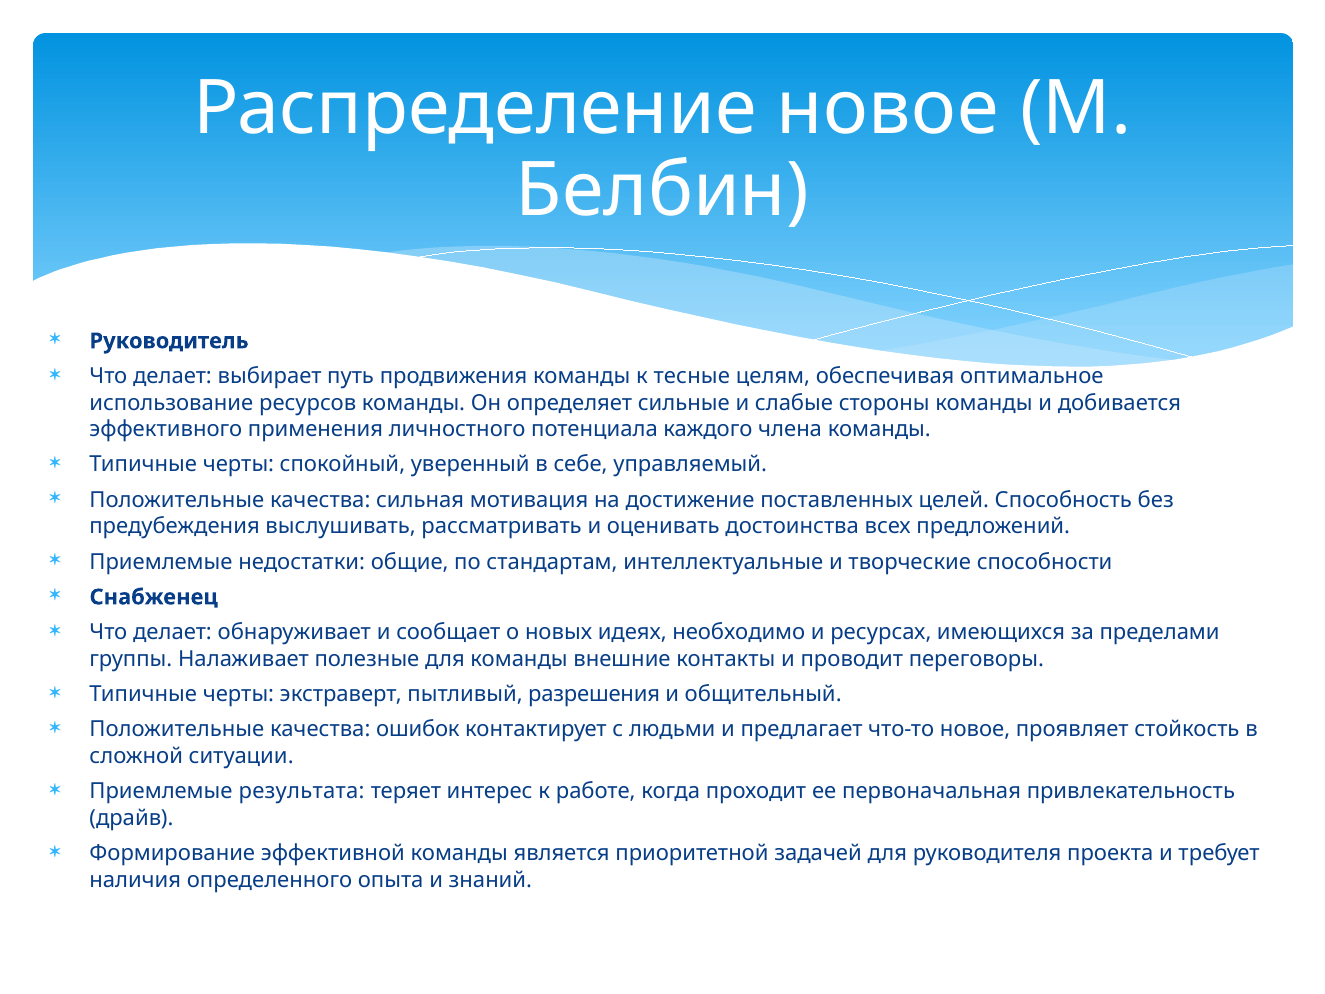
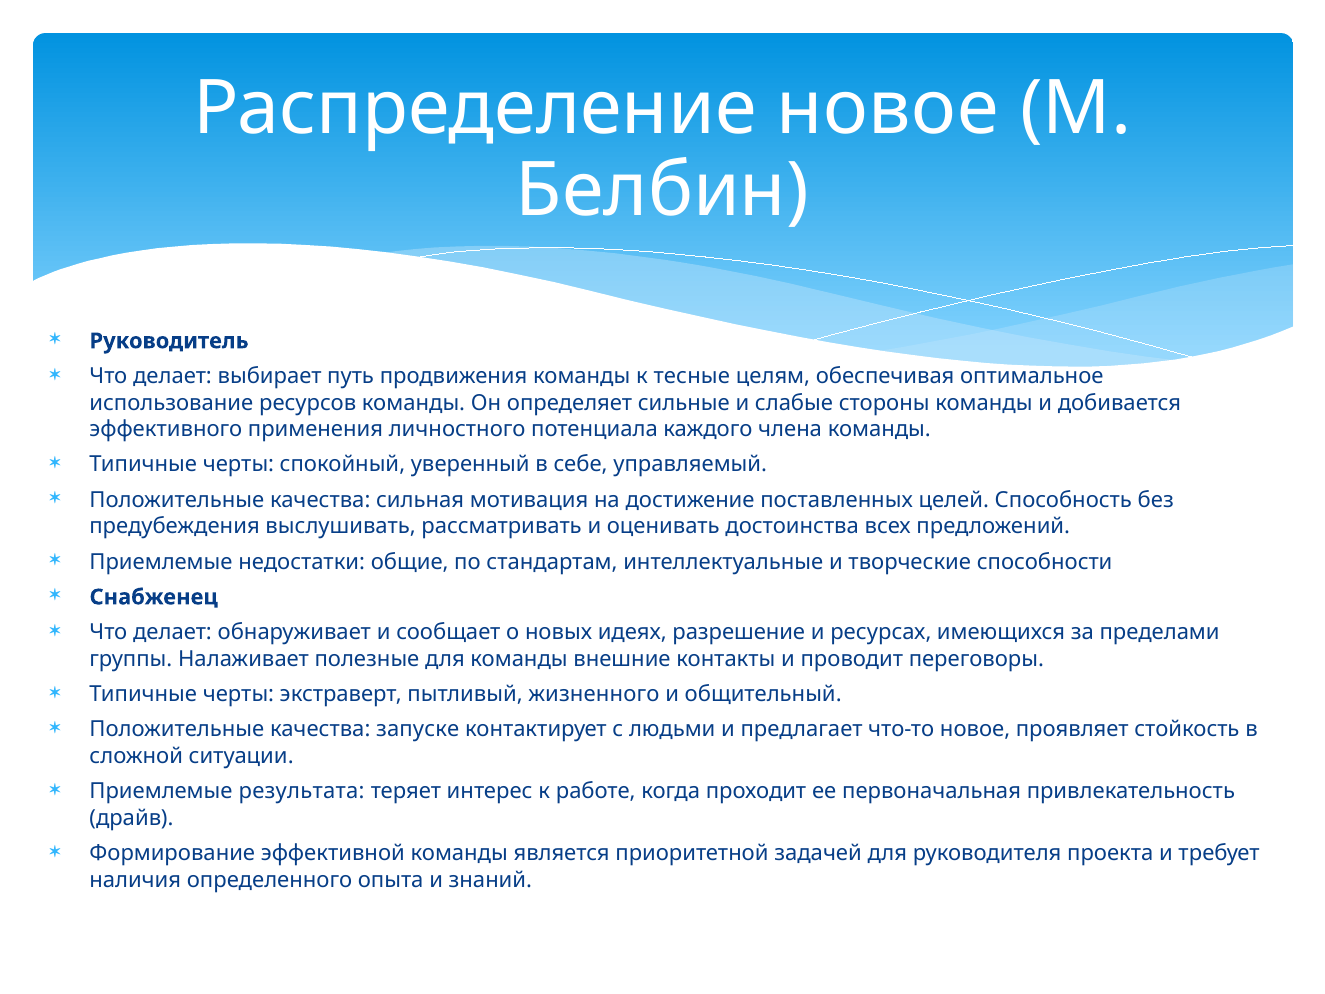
необходимо: необходимо -> разрешение
разрешения: разрешения -> жизненного
ошибок: ошибок -> запуске
